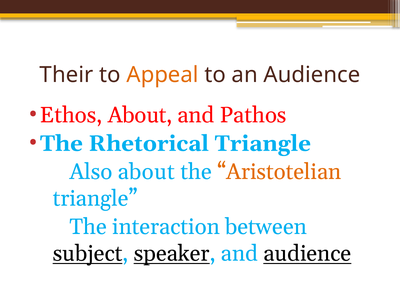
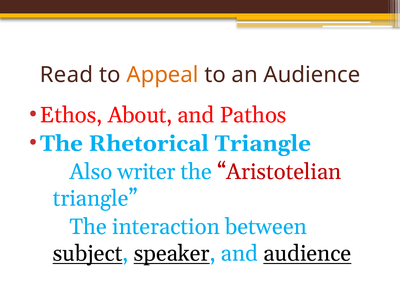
Their: Their -> Read
Also about: about -> writer
Aristotelian colour: orange -> red
